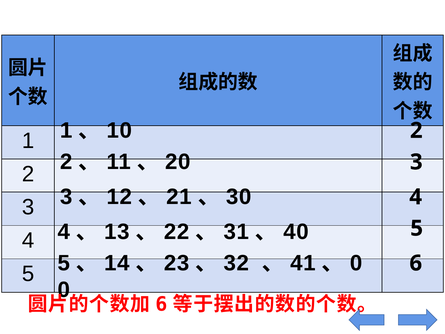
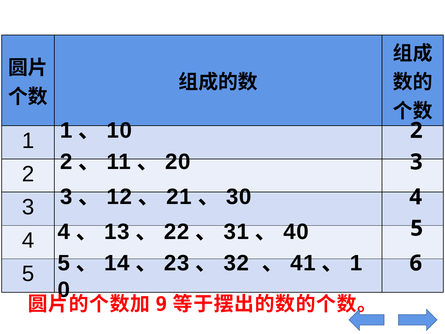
0 at (356, 263): 0 -> 1
6 at (162, 304): 6 -> 9
